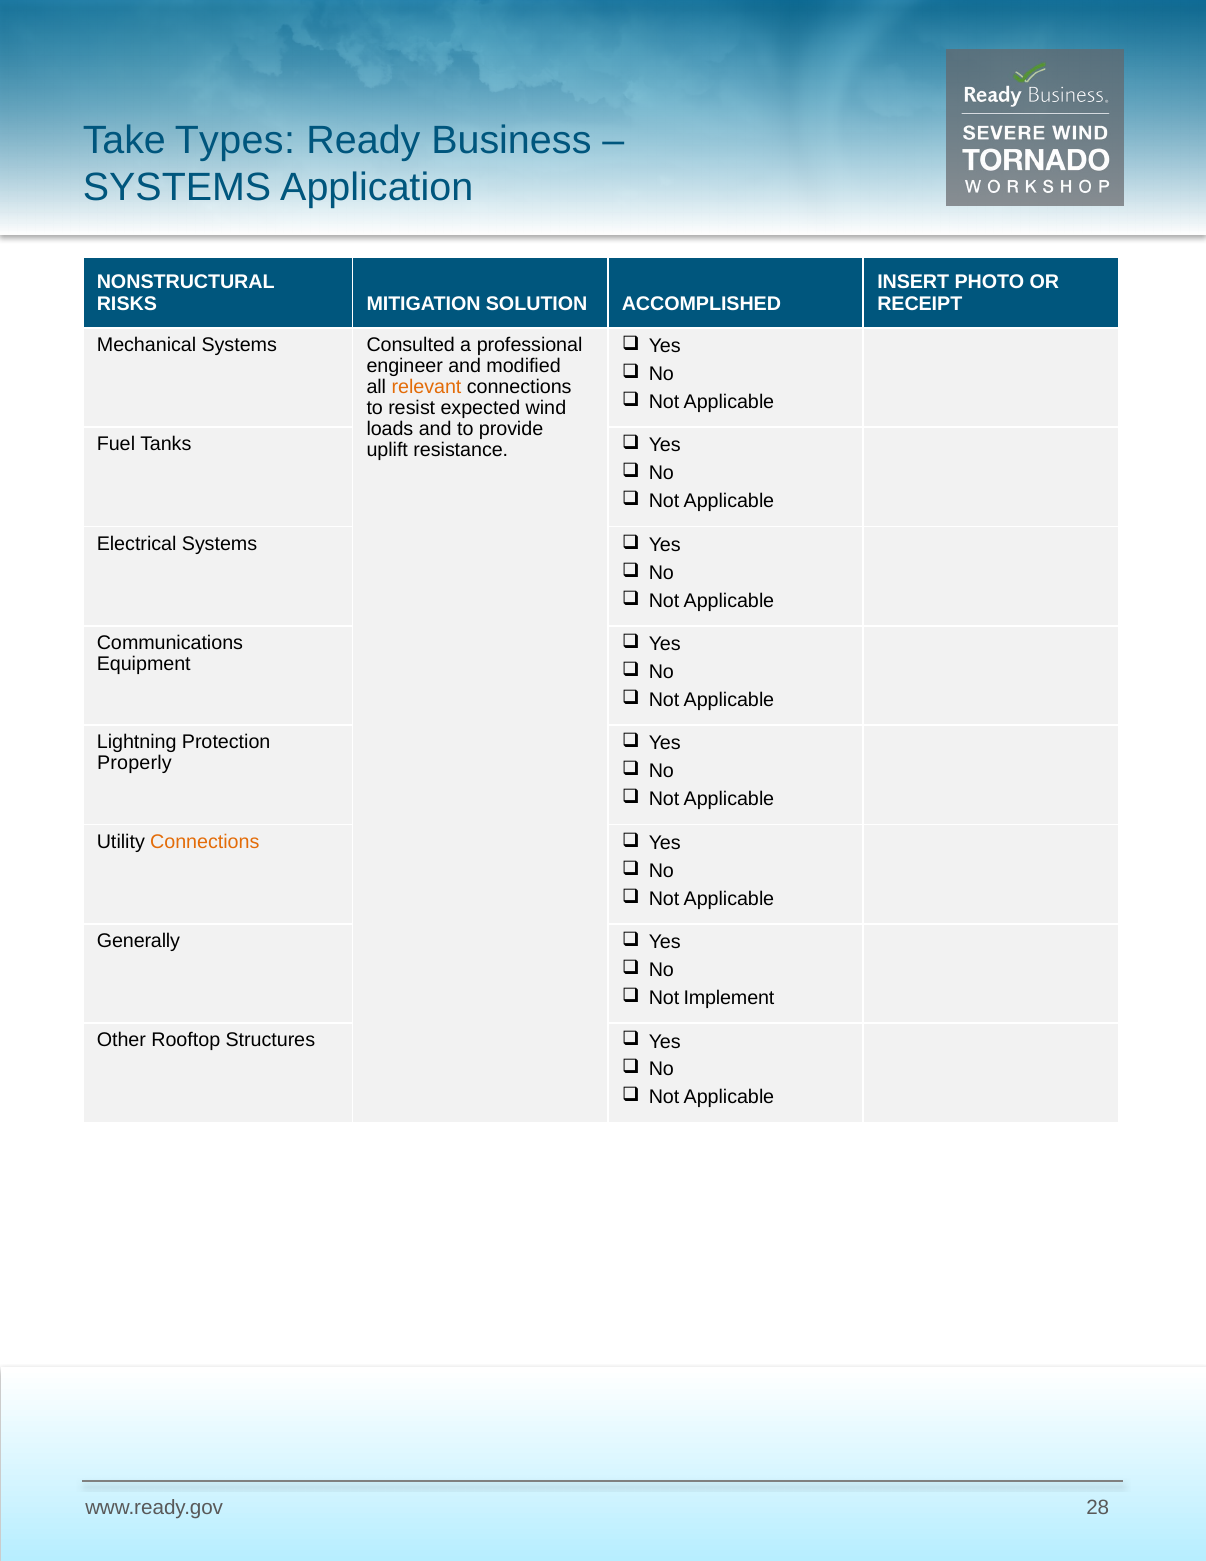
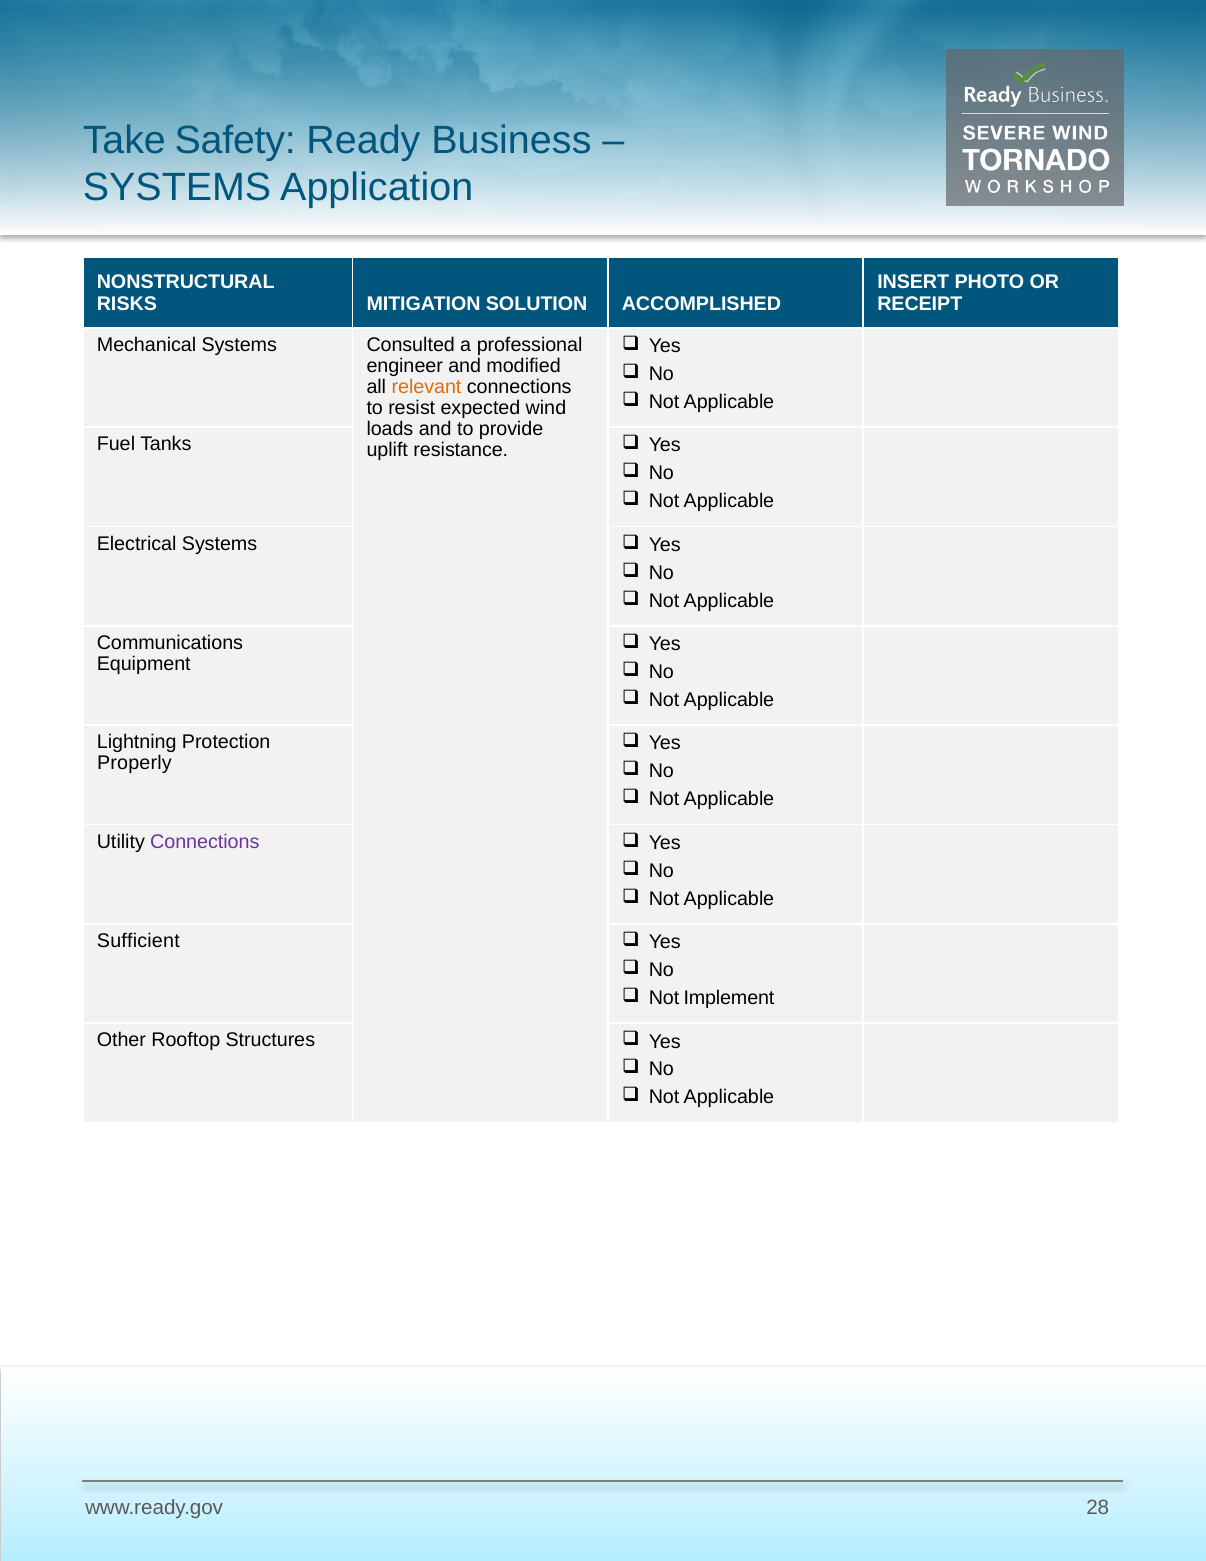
Types: Types -> Safety
Connections at (205, 842) colour: orange -> purple
Generally: Generally -> Sufficient
